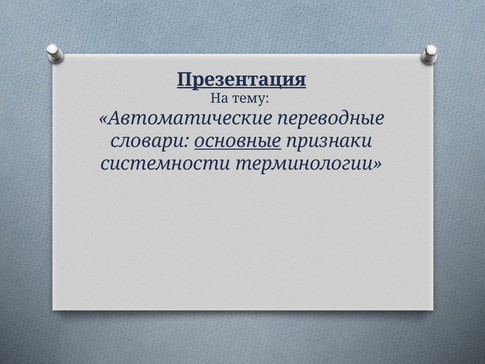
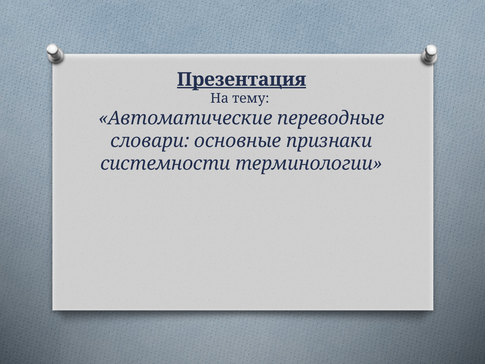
основные underline: present -> none
